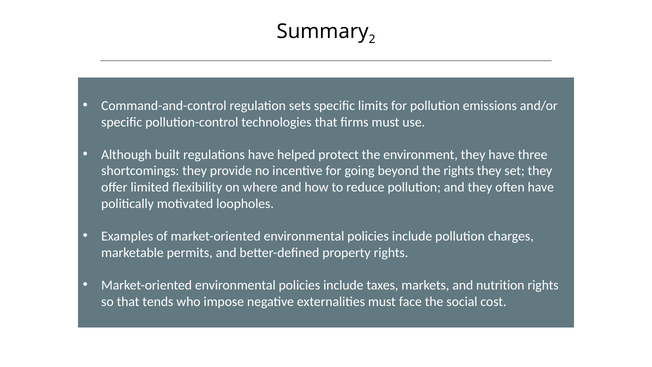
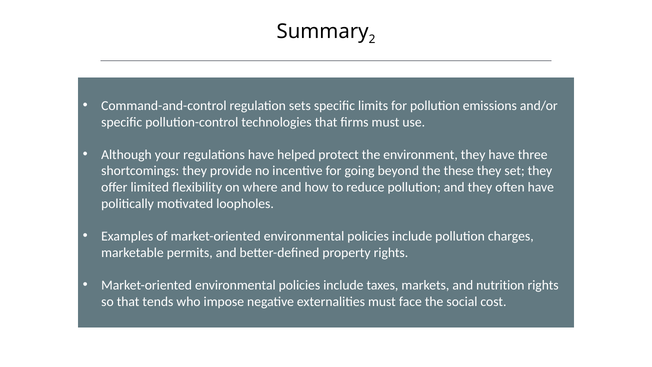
built: built -> your
the rights: rights -> these
